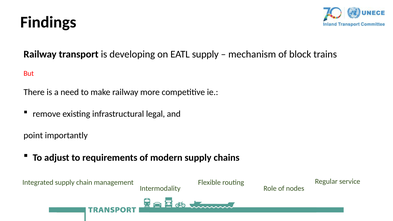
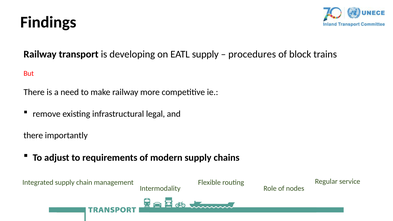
mechanism: mechanism -> procedures
point at (33, 135): point -> there
